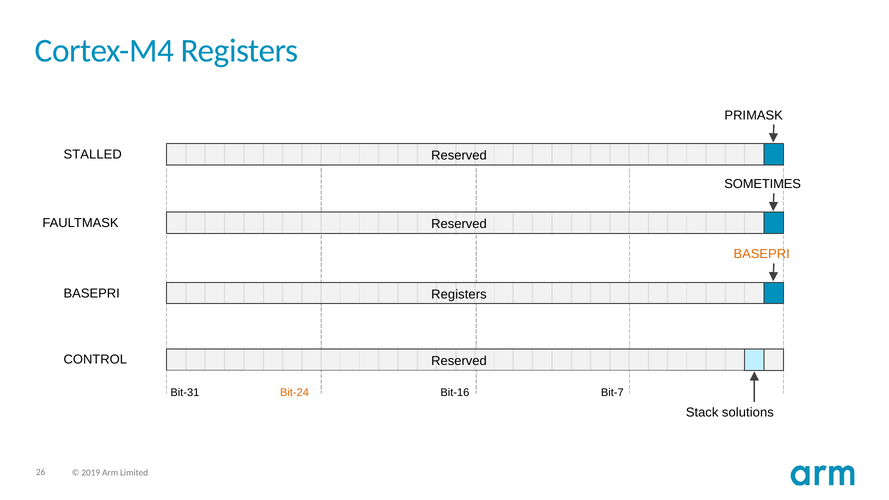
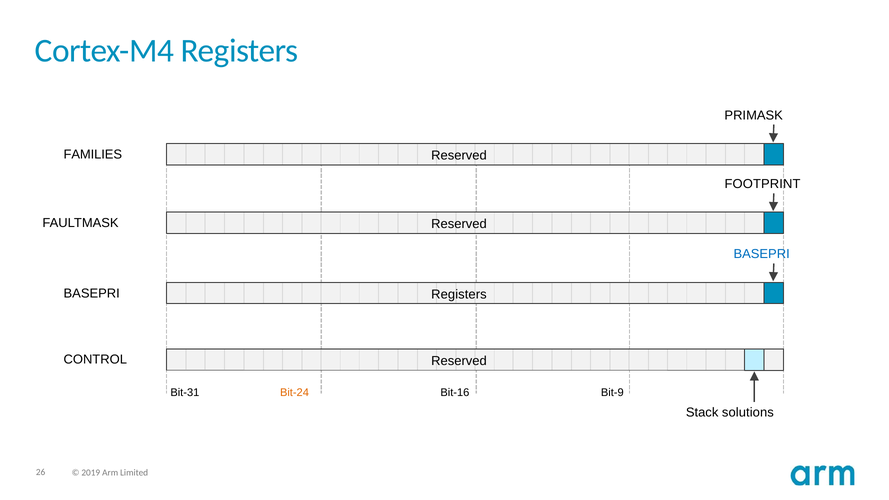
STALLED: STALLED -> FAMILIES
SOMETIMES: SOMETIMES -> FOOTPRINT
BASEPRI at (762, 254) colour: orange -> blue
Bit-7: Bit-7 -> Bit-9
